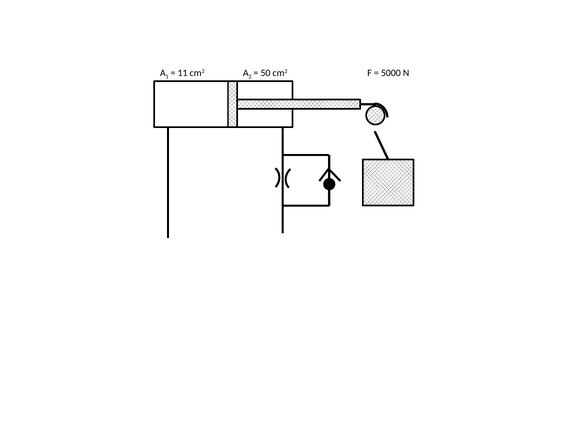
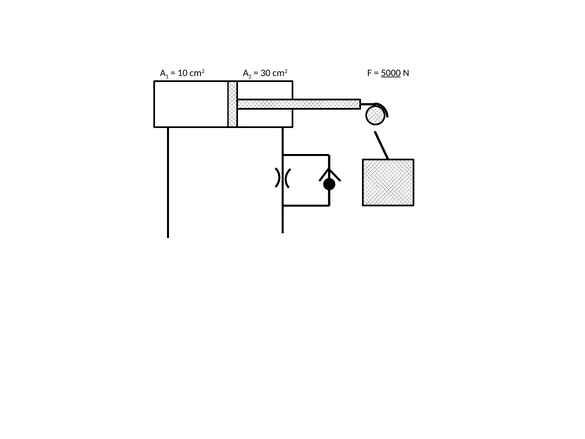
5000 underline: none -> present
11: 11 -> 10
50: 50 -> 30
